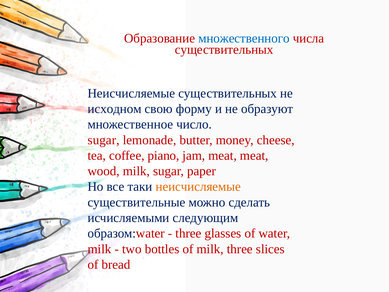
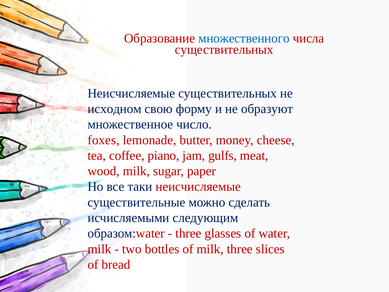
sugar at (104, 140): sugar -> foxes
jam meat: meat -> gulfs
неисчисляемые at (198, 187) colour: orange -> red
